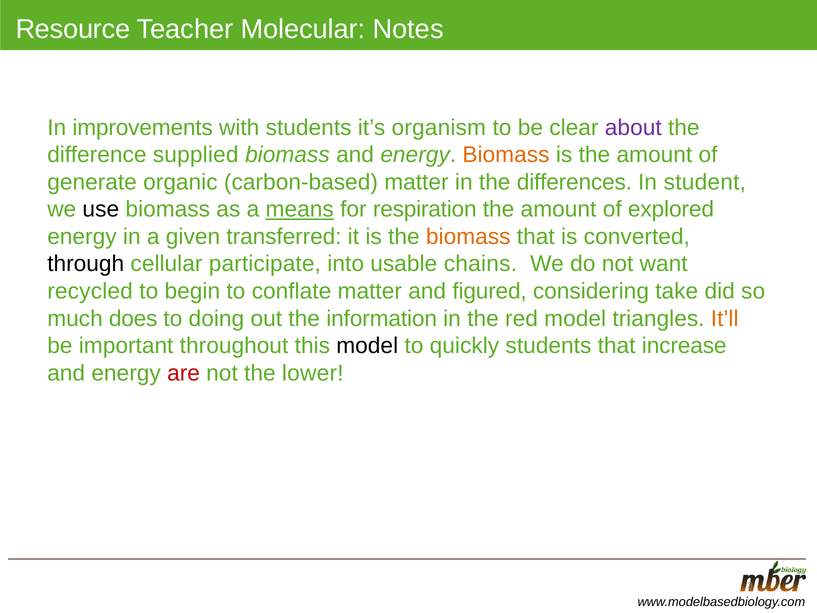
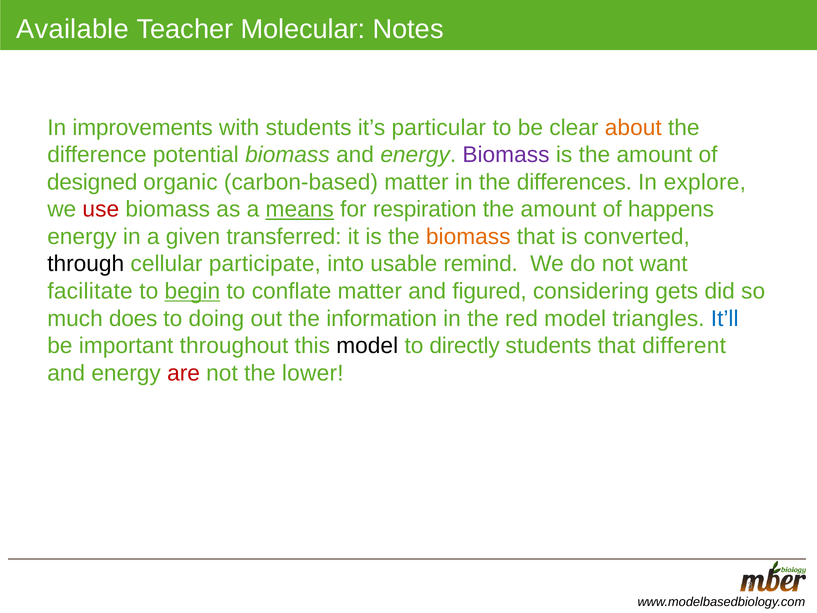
Resource: Resource -> Available
organism: organism -> particular
about colour: purple -> orange
supplied: supplied -> potential
Biomass at (506, 155) colour: orange -> purple
generate: generate -> designed
student: student -> explore
use colour: black -> red
explored: explored -> happens
chains: chains -> remind
recycled: recycled -> facilitate
begin underline: none -> present
take: take -> gets
It’ll colour: orange -> blue
quickly: quickly -> directly
increase: increase -> different
